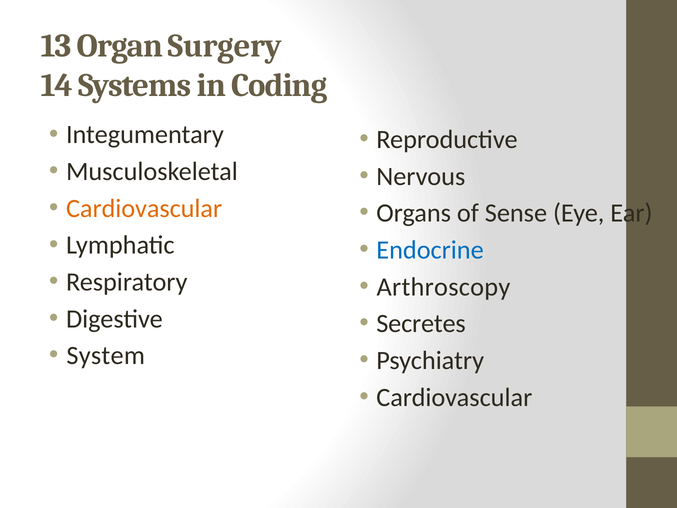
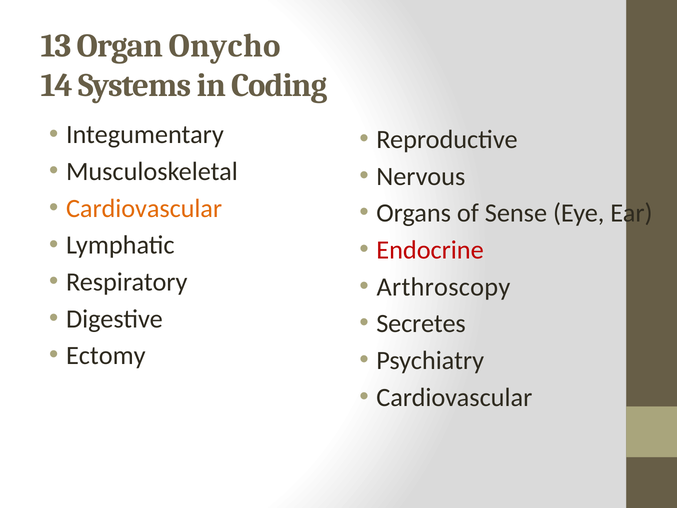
Surgery: Surgery -> Onycho
Endocrine colour: blue -> red
System: System -> Ectomy
